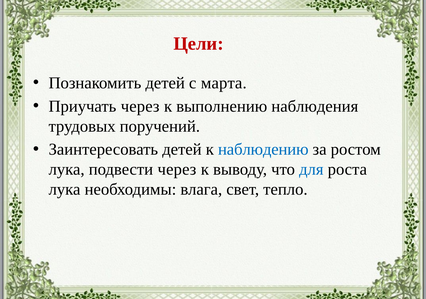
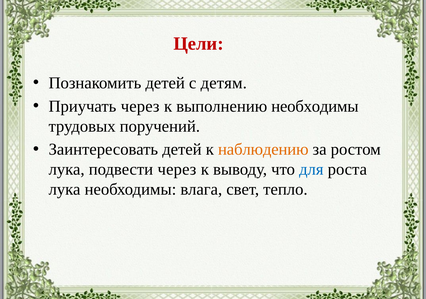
марта: марта -> детям
выполнению наблюдения: наблюдения -> необходимы
наблюдению colour: blue -> orange
